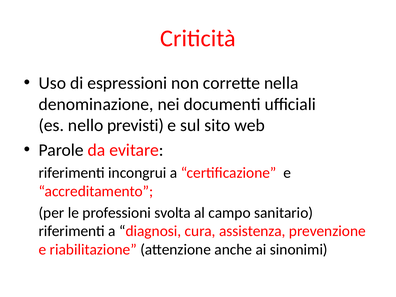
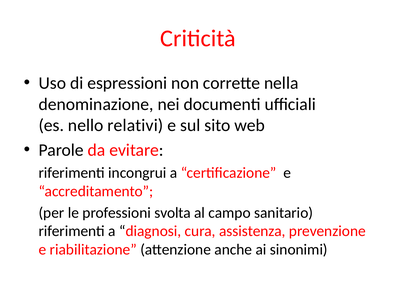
previsti: previsti -> relativi
